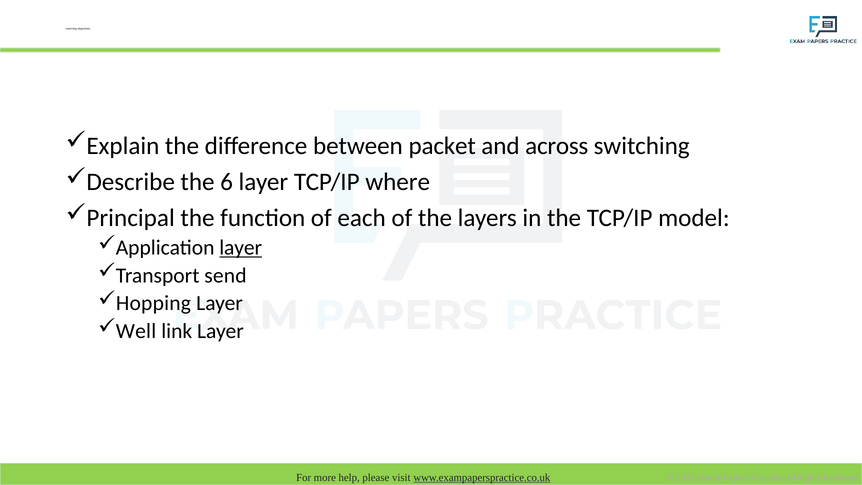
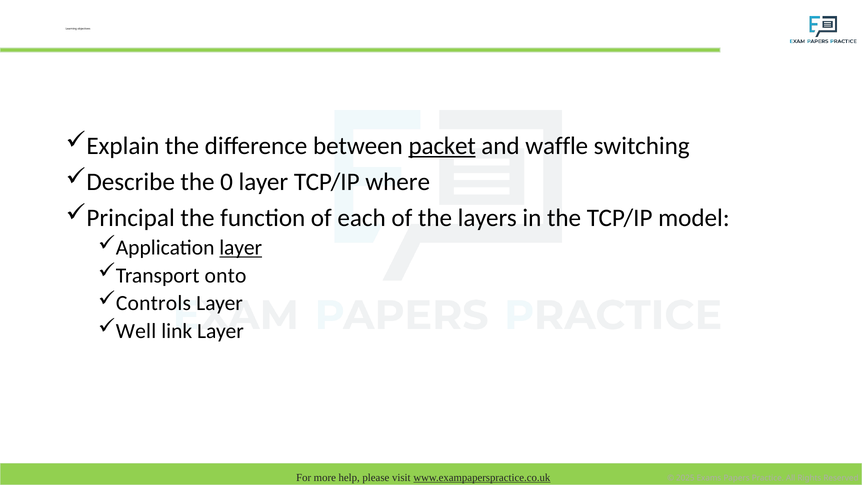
packet underline: none -> present
across: across -> waffle
6: 6 -> 0
send: send -> onto
Hopping: Hopping -> Controls
